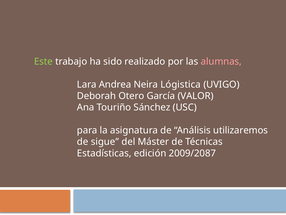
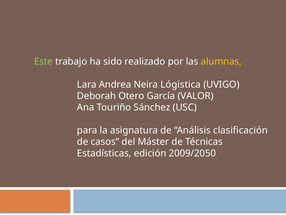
alumnas colour: pink -> yellow
utilizaremos: utilizaremos -> clasificación
sigue: sigue -> casos
2009/2087: 2009/2087 -> 2009/2050
